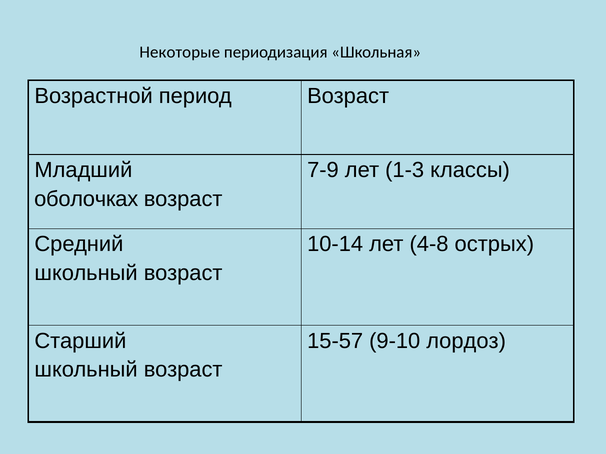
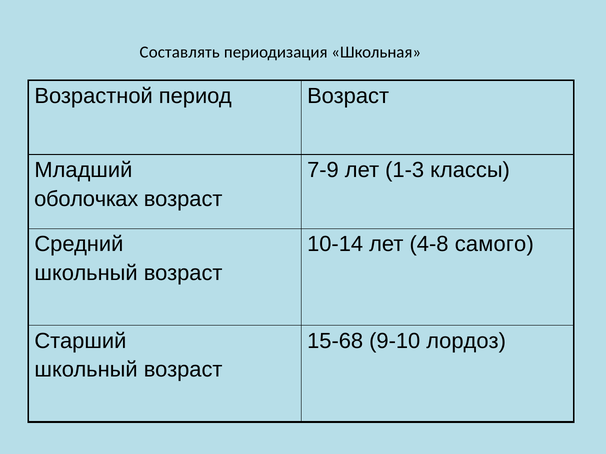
Некоторые: Некоторые -> Составлять
острых: острых -> самого
15-57: 15-57 -> 15-68
